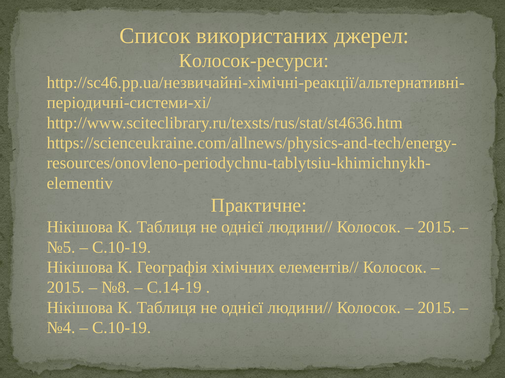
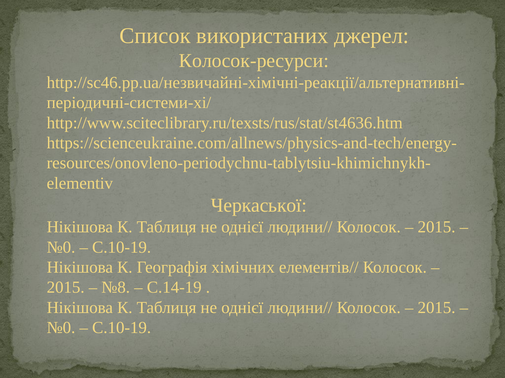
Практичне: Практичне -> Черкаської
№5 at (61, 248): №5 -> №0
№4 at (61, 328): №4 -> №0
